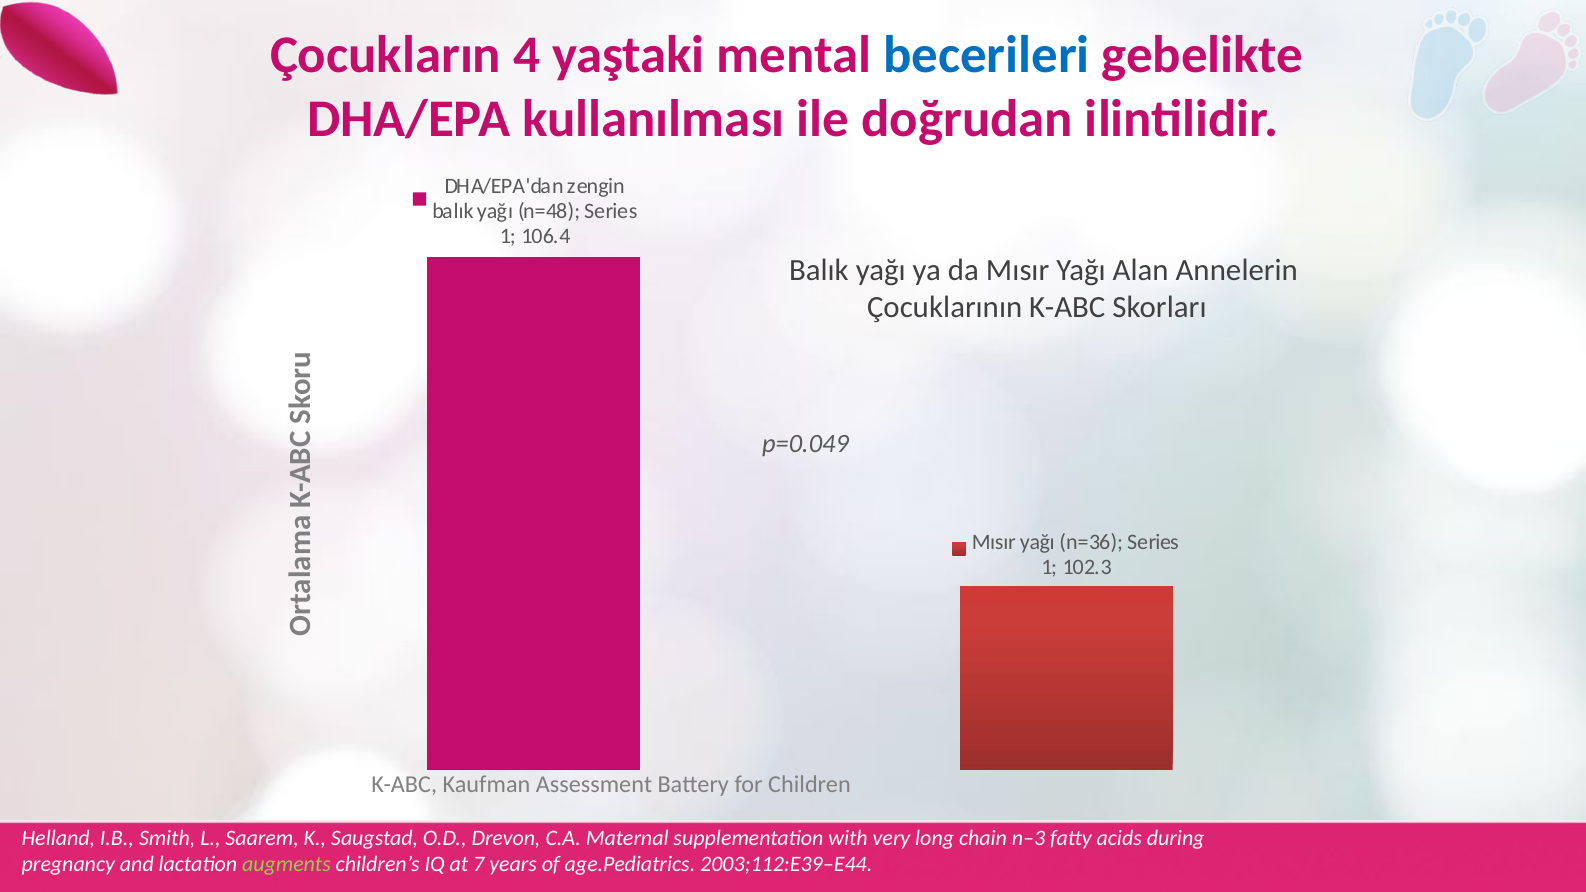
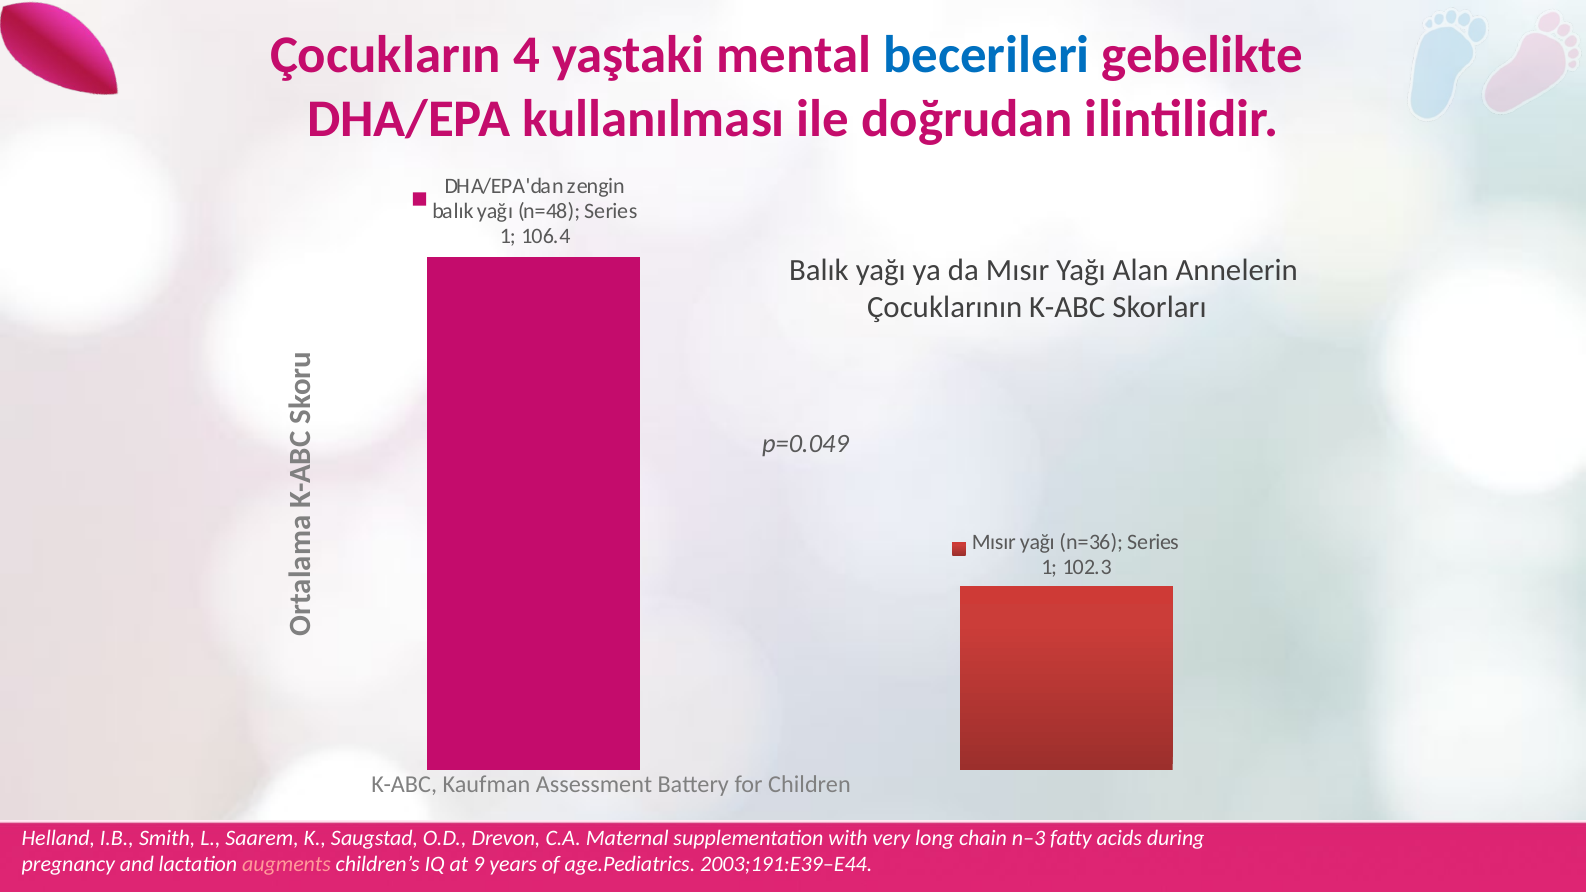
augments colour: light green -> pink
7: 7 -> 9
2003;112:E39–E44: 2003;112:E39–E44 -> 2003;191:E39–E44
